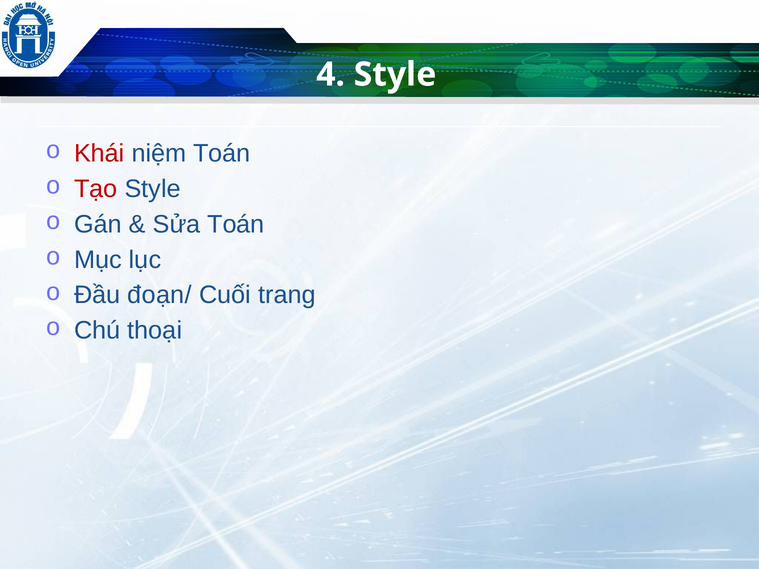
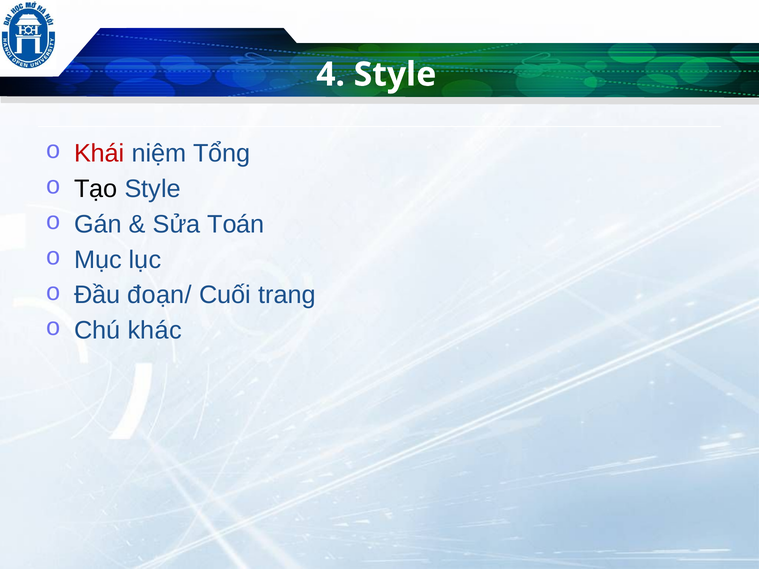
niệm Toán: Toán -> Tổng
Tạo colour: red -> black
thoại: thoại -> khác
